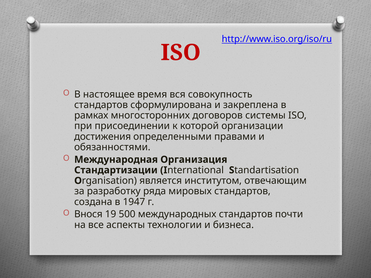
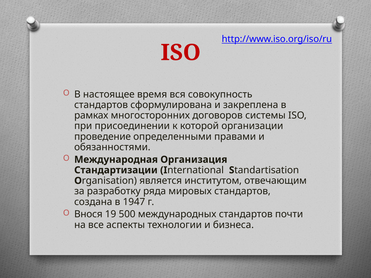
достижения: достижения -> проведение
